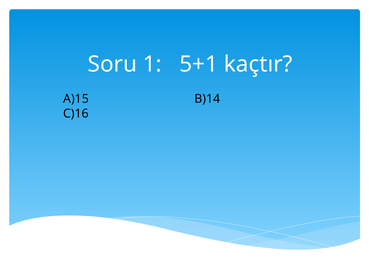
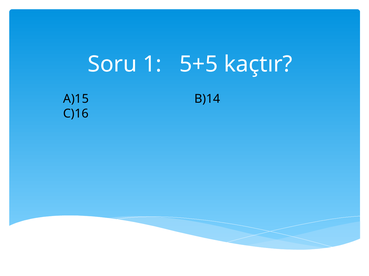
5+1: 5+1 -> 5+5
